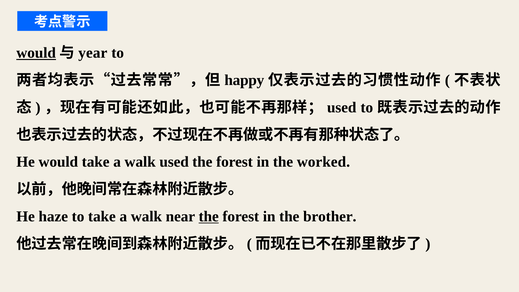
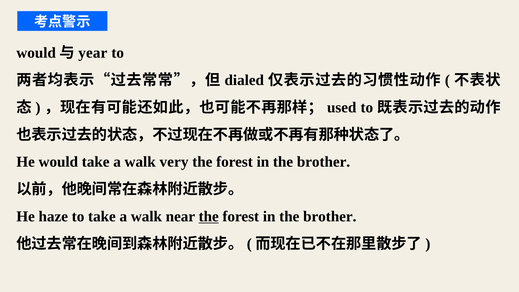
would at (36, 53) underline: present -> none
happy: happy -> dialed
walk used: used -> very
worked at (323, 162): worked -> brother
